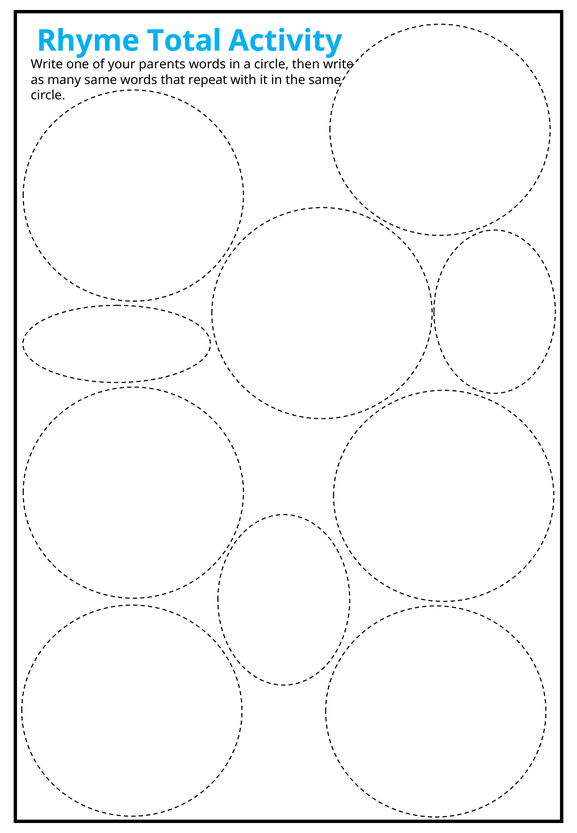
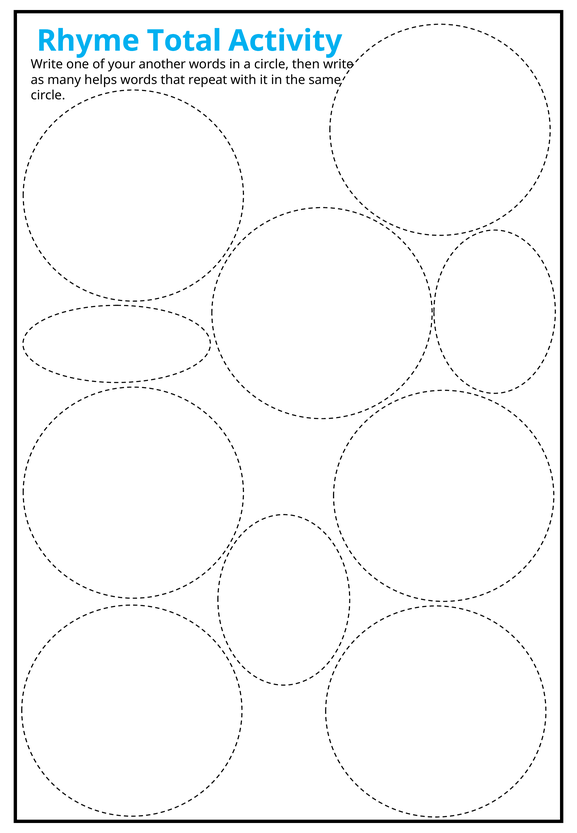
parents: parents -> another
many same: same -> helps
